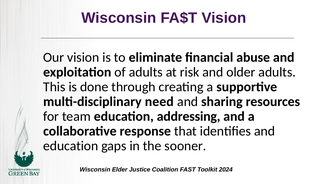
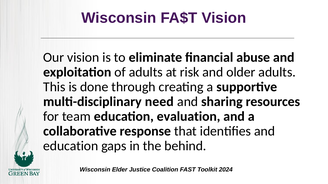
addressing: addressing -> evaluation
sooner: sooner -> behind
